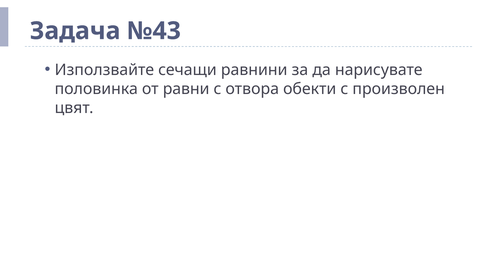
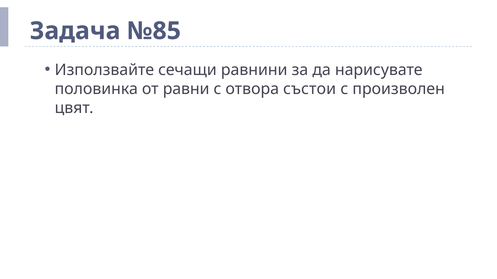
№43: №43 -> №85
обекти: обекти -> състои
